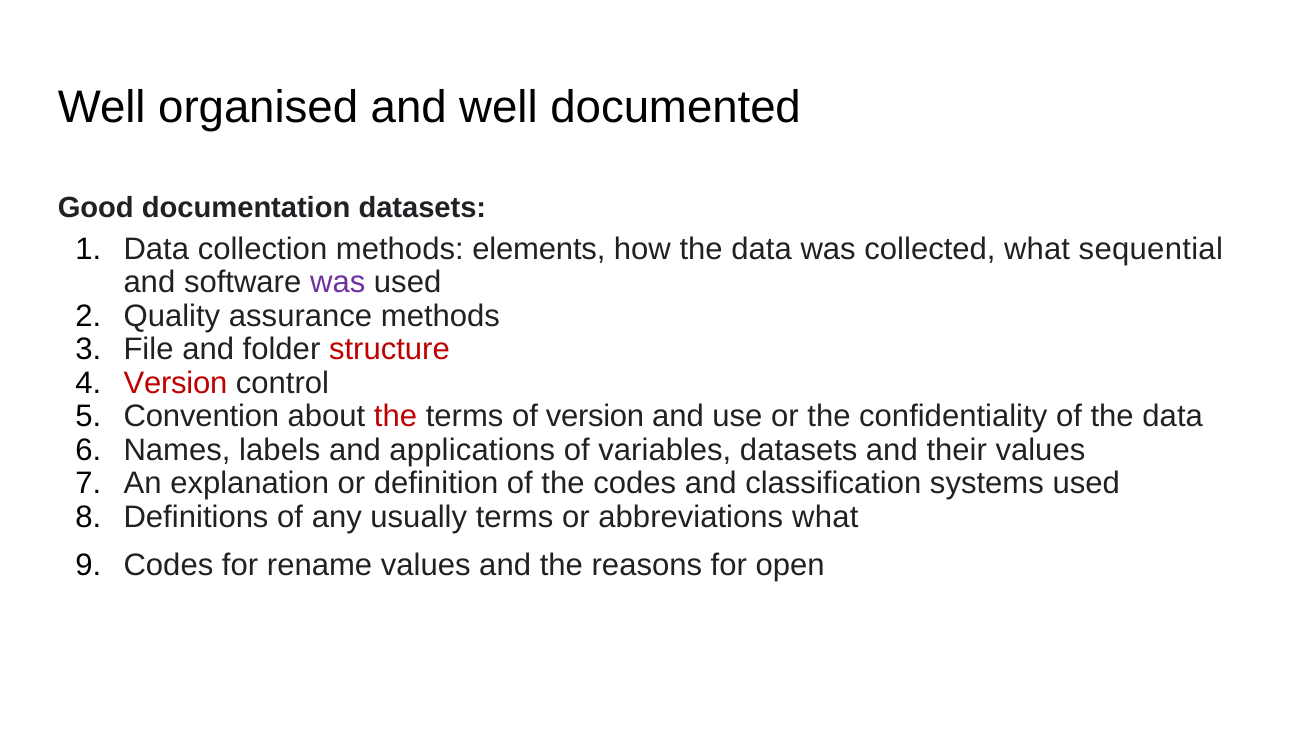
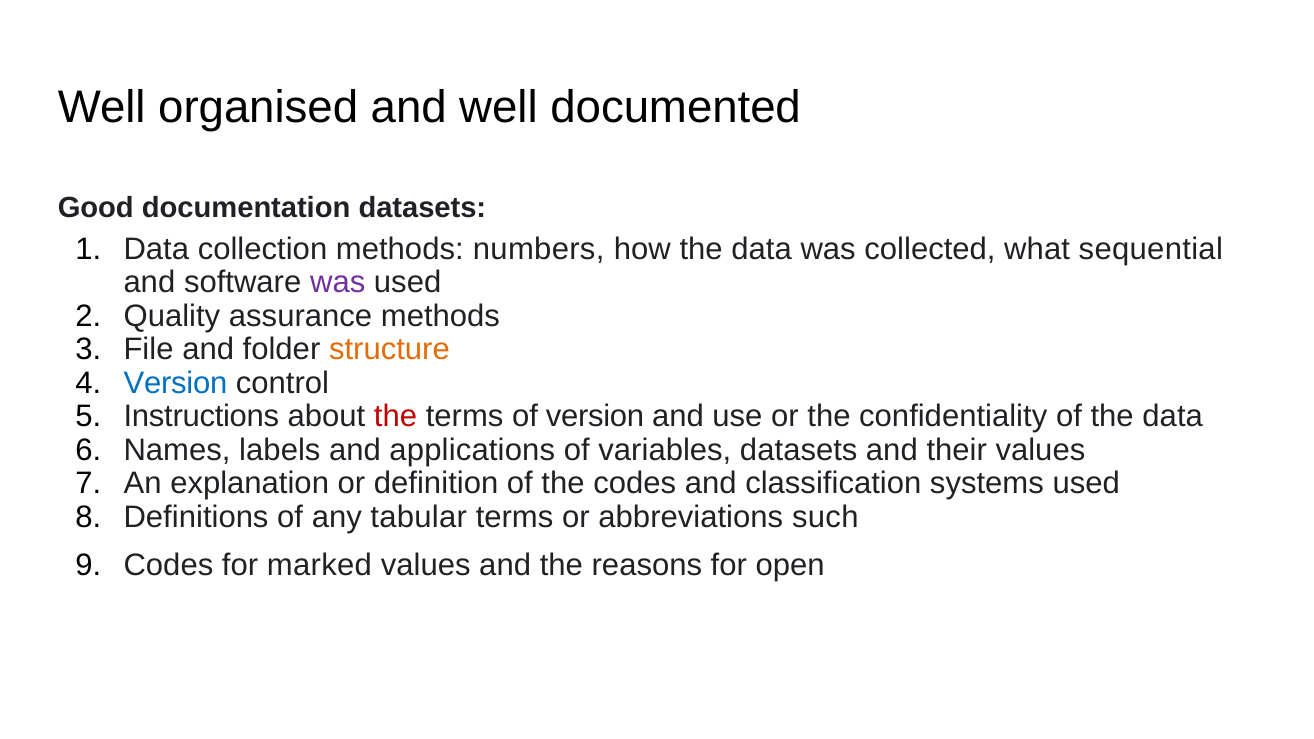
elements: elements -> numbers
structure colour: red -> orange
Version at (176, 383) colour: red -> blue
Convention: Convention -> Instructions
usually: usually -> tabular
abbreviations what: what -> such
rename: rename -> marked
